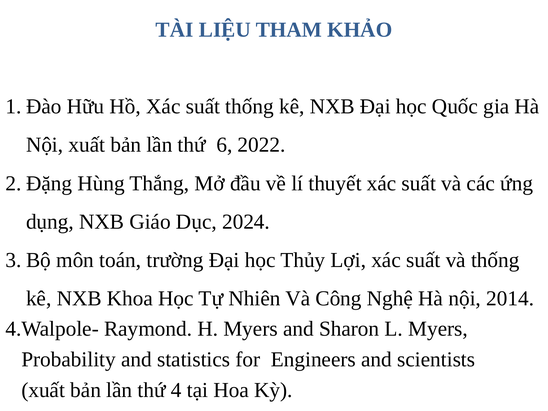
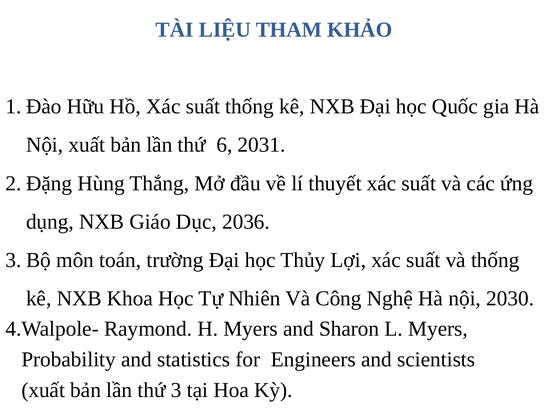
2022: 2022 -> 2031
2024: 2024 -> 2036
2014: 2014 -> 2030
4: 4 -> 3
